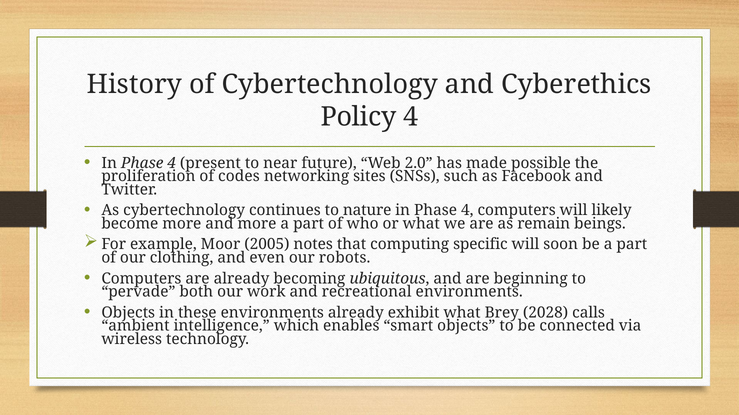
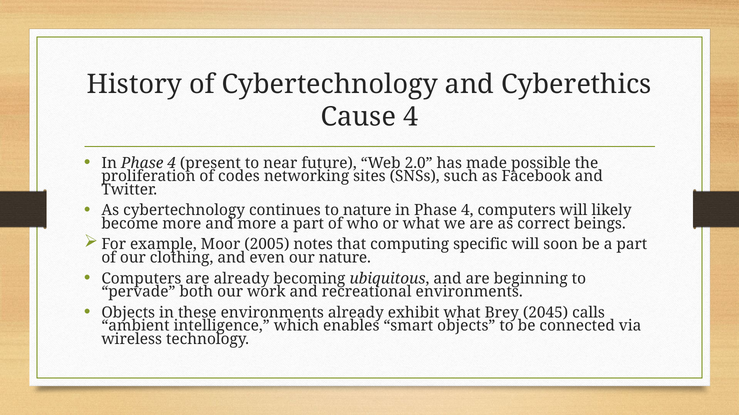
Policy: Policy -> Cause
remain: remain -> correct
our robots: robots -> nature
2028: 2028 -> 2045
